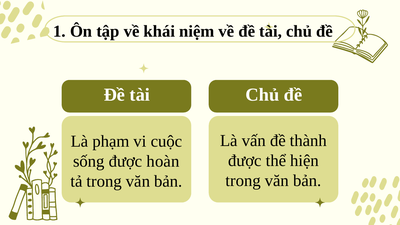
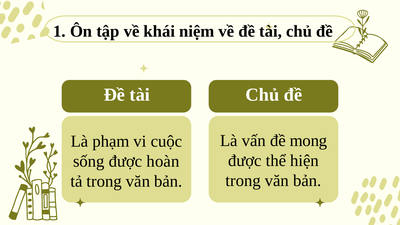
thành: thành -> mong
